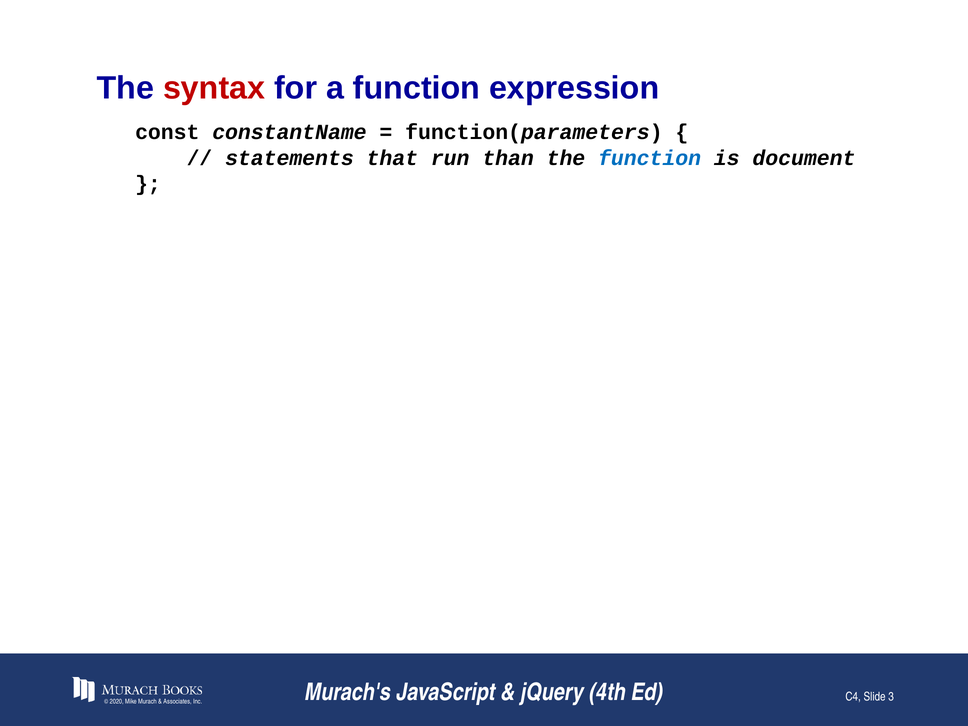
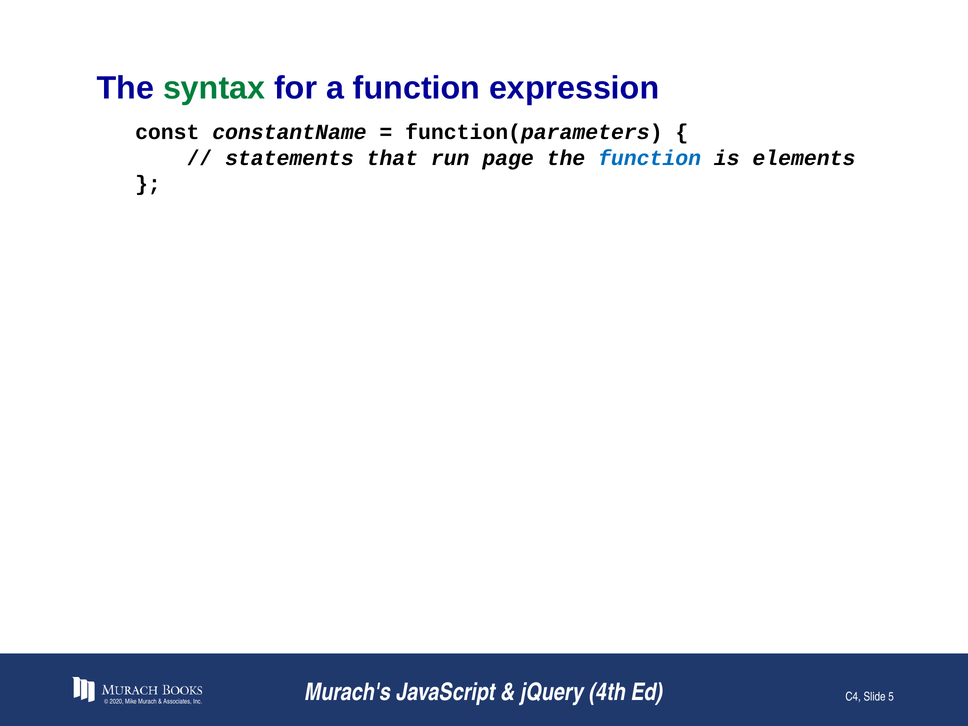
syntax colour: red -> green
than: than -> page
document: document -> elements
3: 3 -> 5
